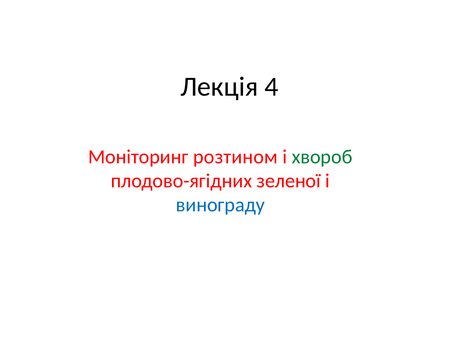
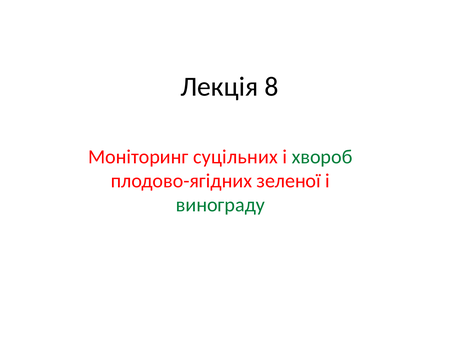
4: 4 -> 8
розтином: розтином -> суцільних
винограду colour: blue -> green
